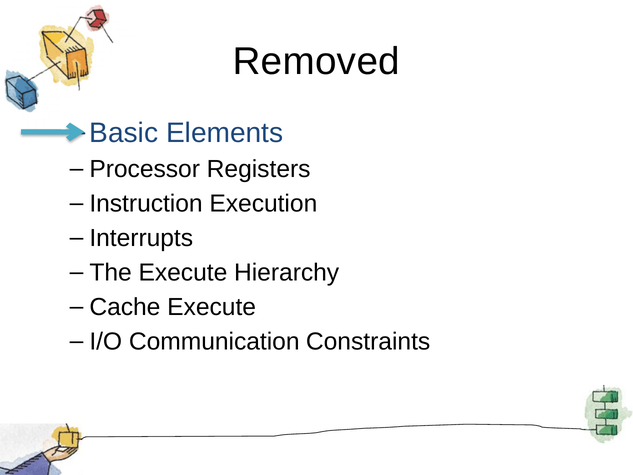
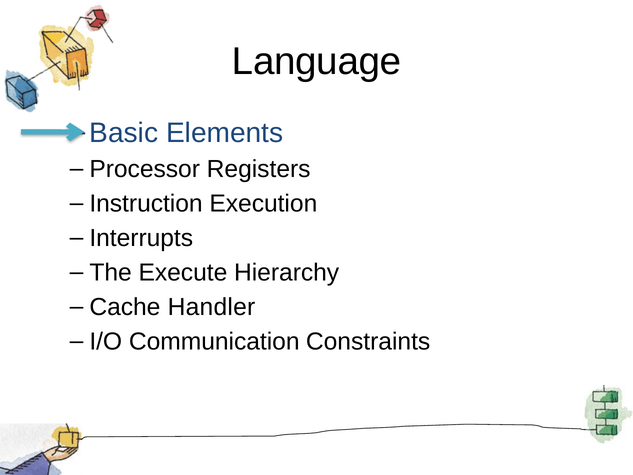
Removed: Removed -> Language
Cache Execute: Execute -> Handler
